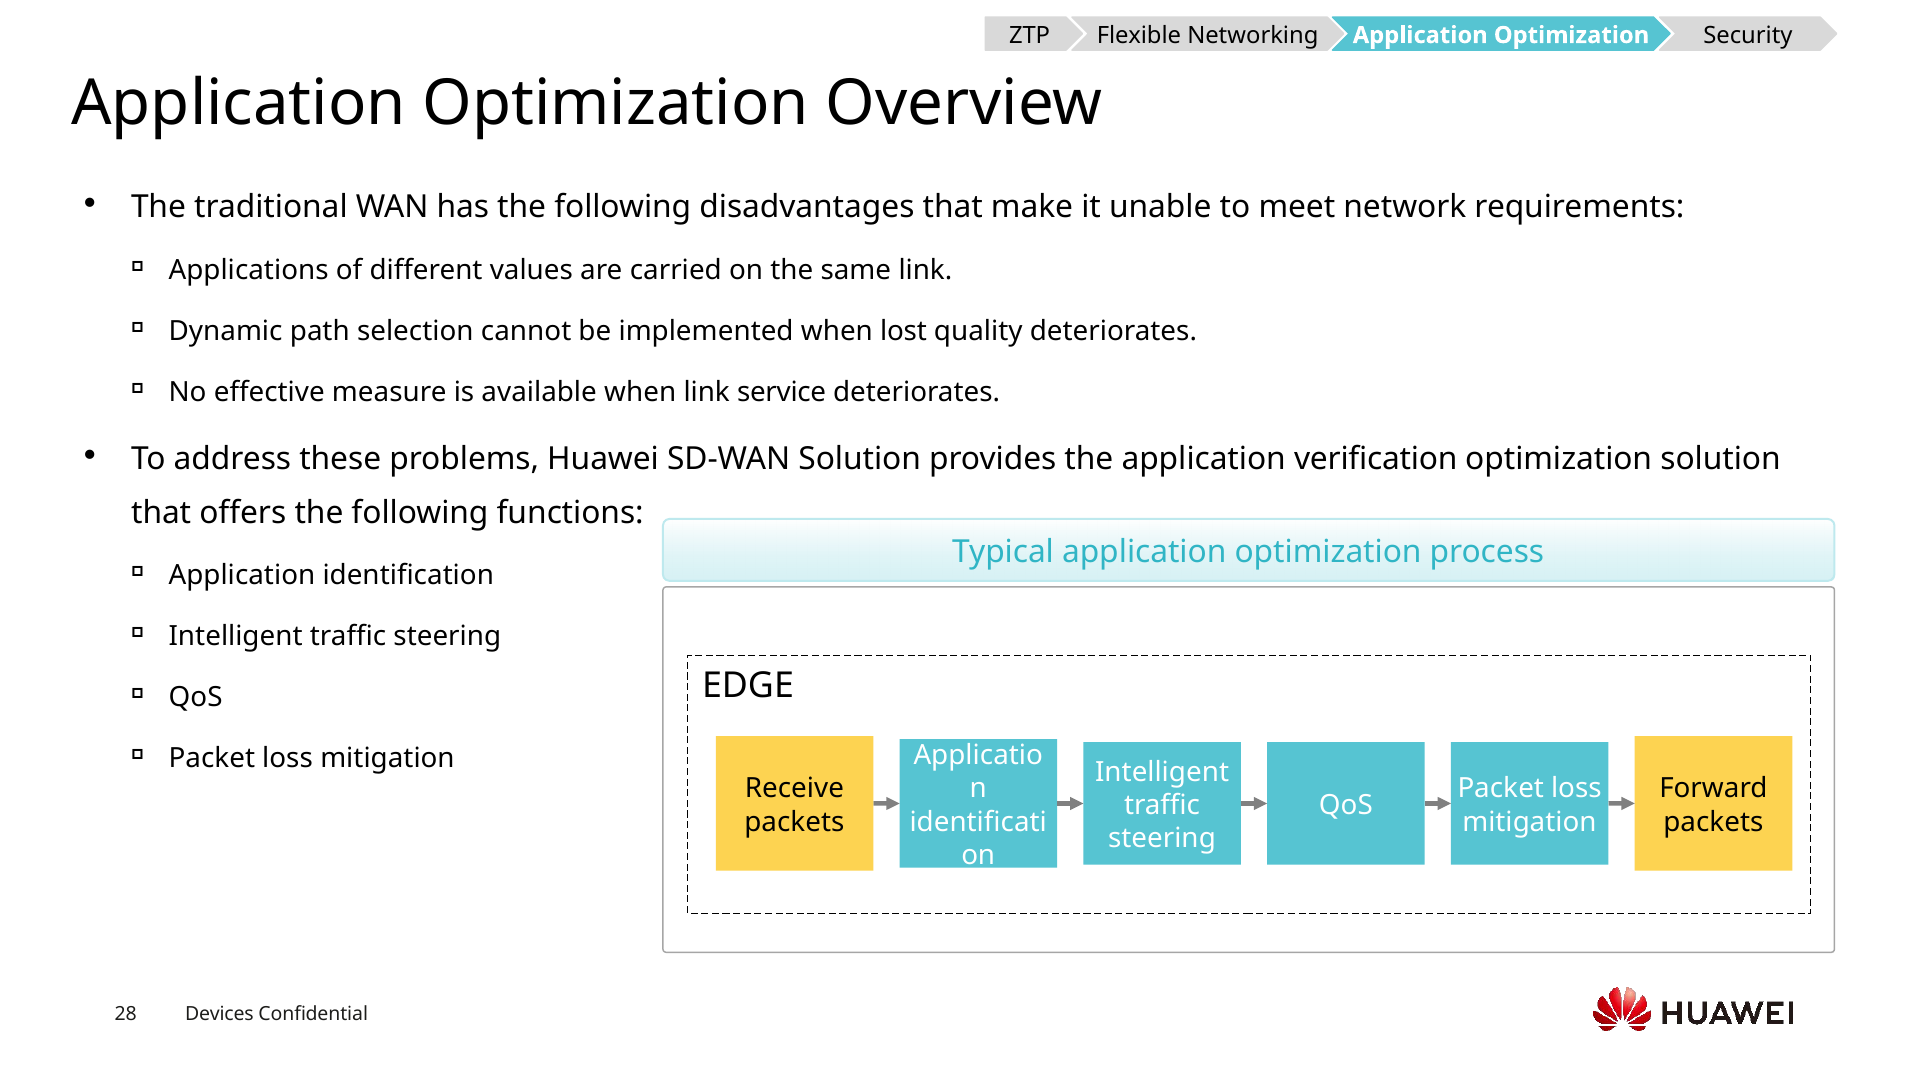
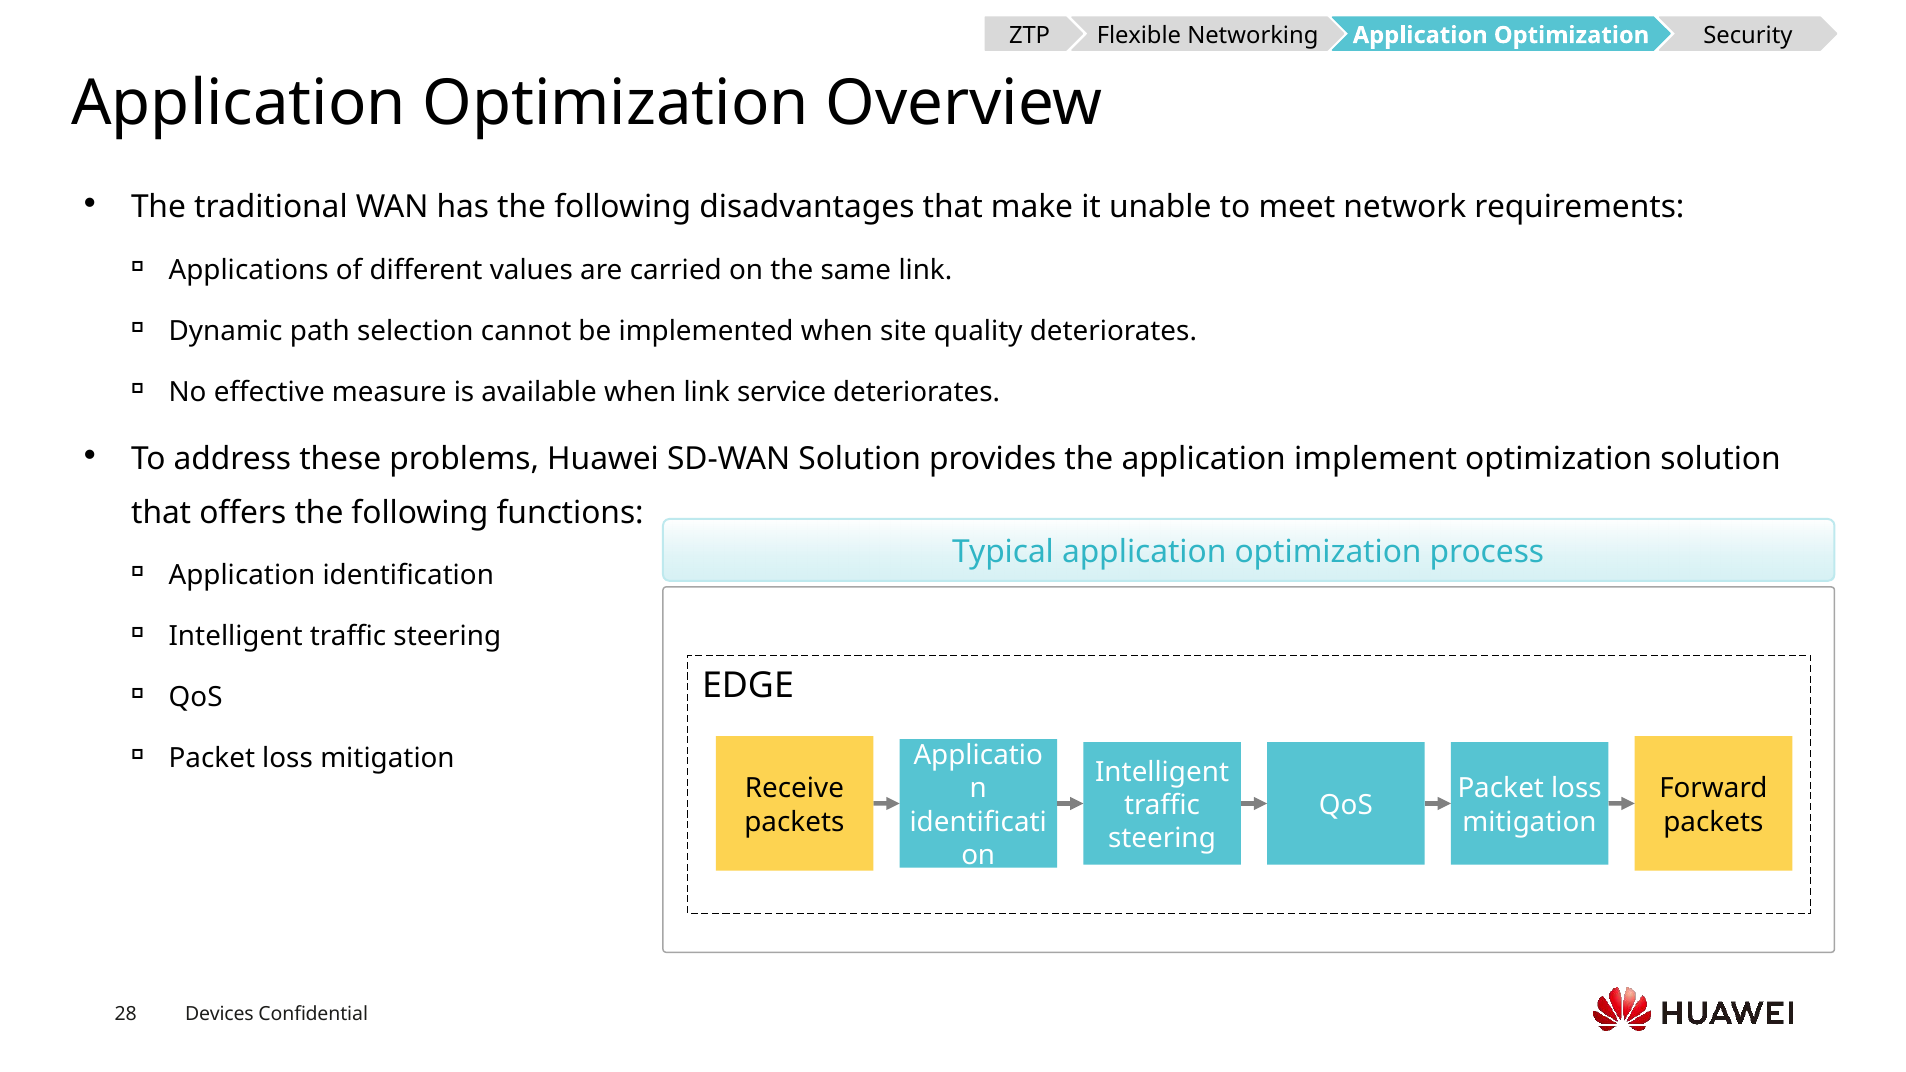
lost: lost -> site
verification: verification -> implement
